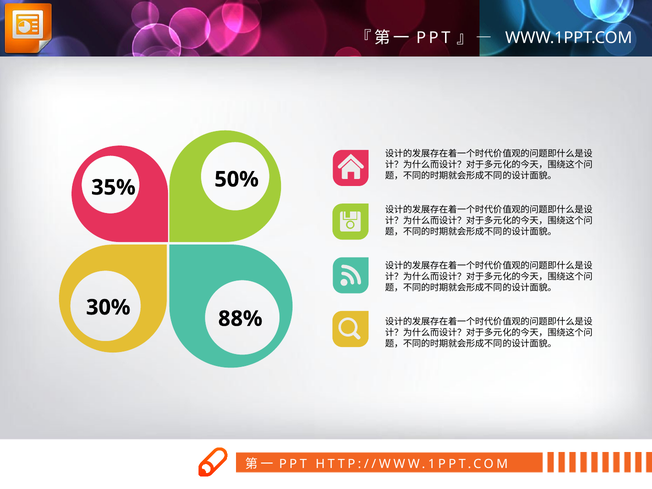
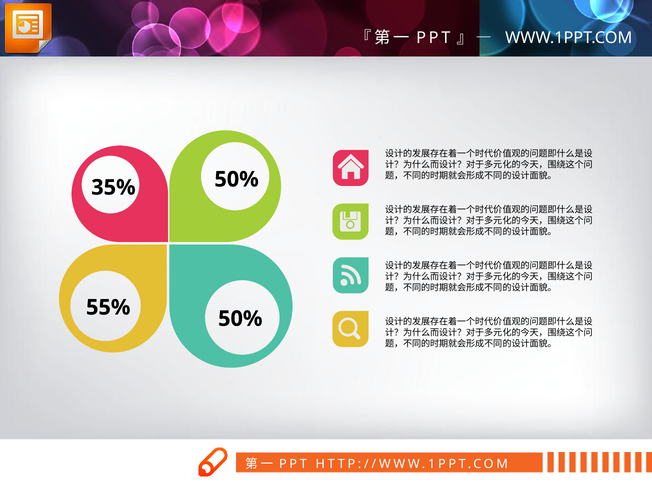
30%: 30% -> 55%
88% at (240, 319): 88% -> 50%
